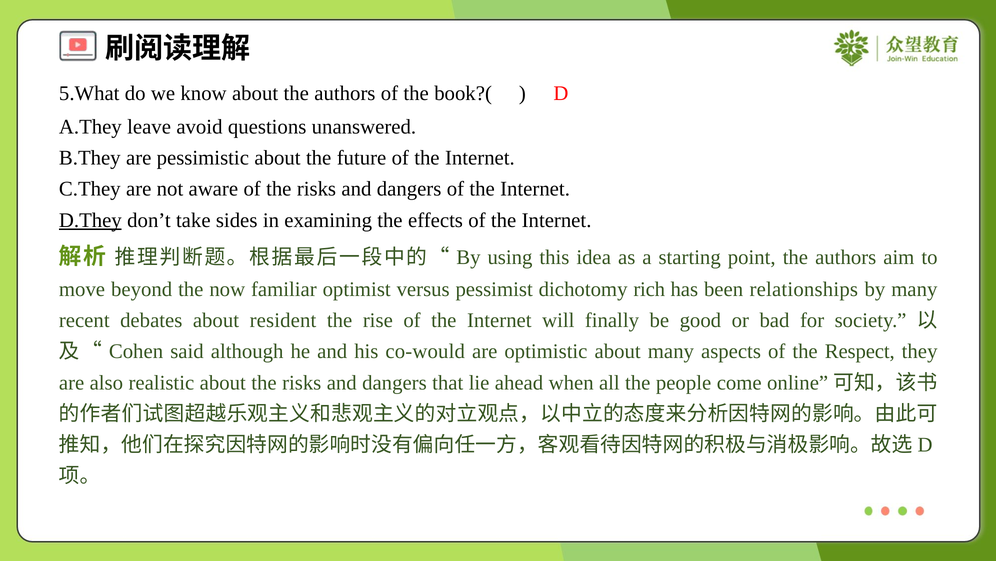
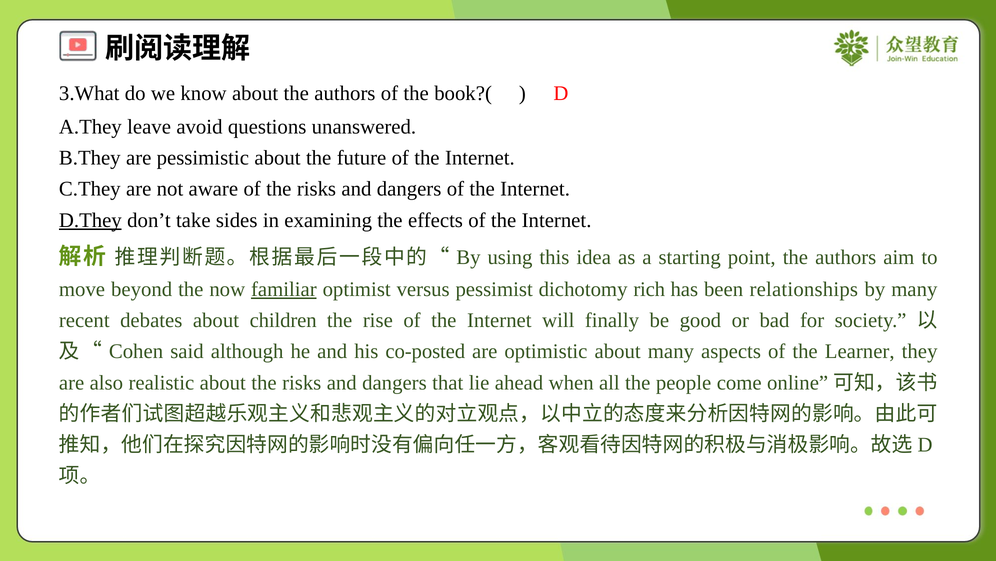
5.What: 5.What -> 3.What
familiar underline: none -> present
resident: resident -> children
co-would: co-would -> co-posted
Respect: Respect -> Learner
